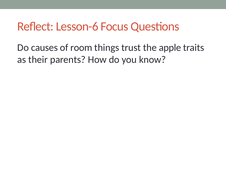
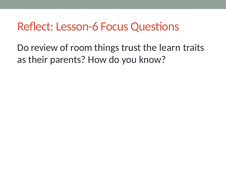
causes: causes -> review
apple: apple -> learn
